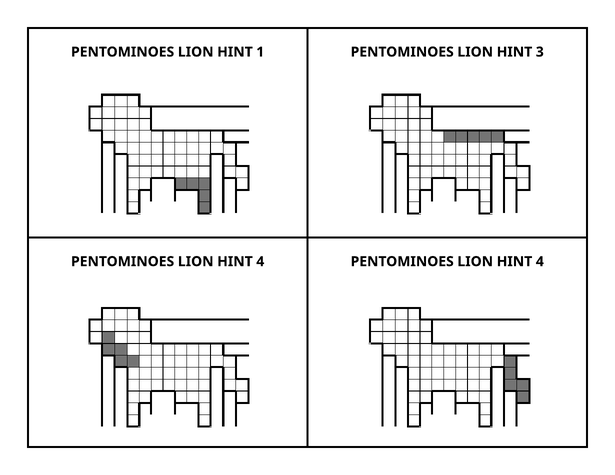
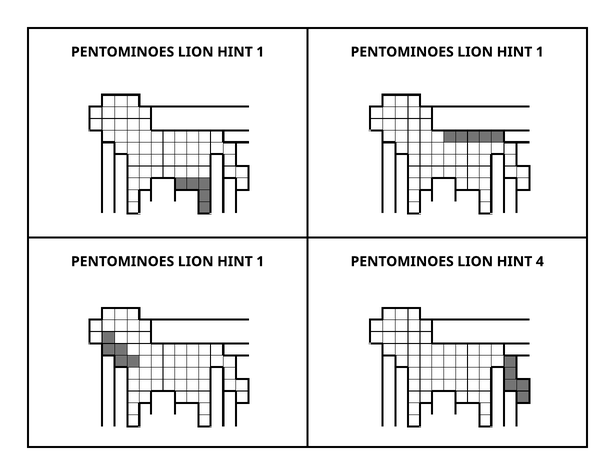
3 at (540, 52): 3 -> 1
4 at (260, 262): 4 -> 1
